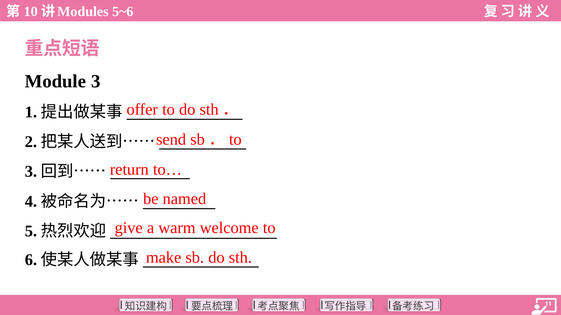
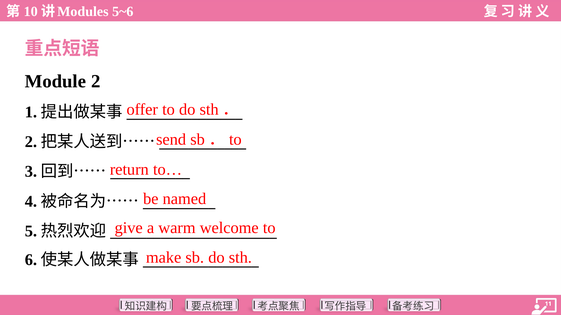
Module 3: 3 -> 2
